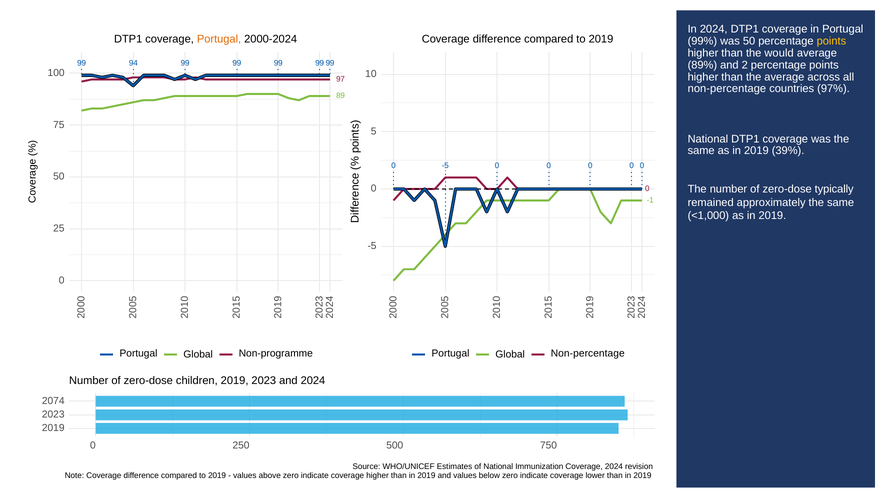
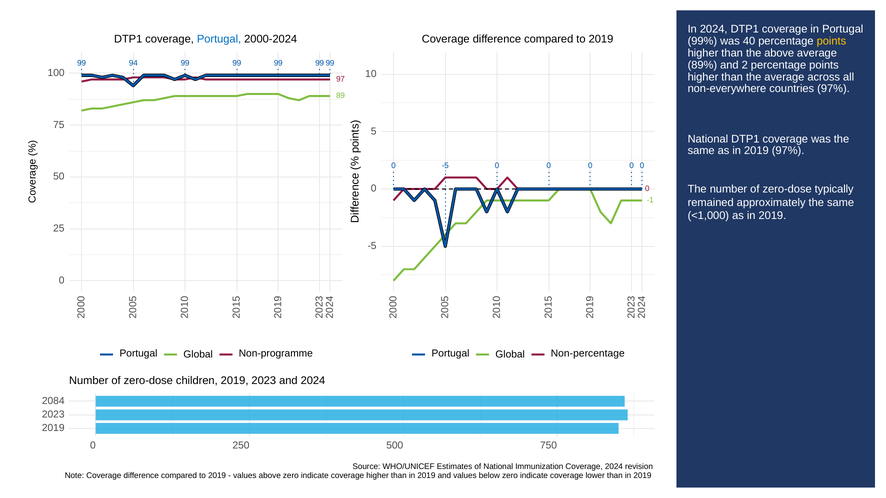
Portugal at (219, 39) colour: orange -> blue
was 50: 50 -> 40
the would: would -> above
non-percentage at (727, 89): non-percentage -> non-everywhere
2019 39%: 39% -> 97%
2074: 2074 -> 2084
